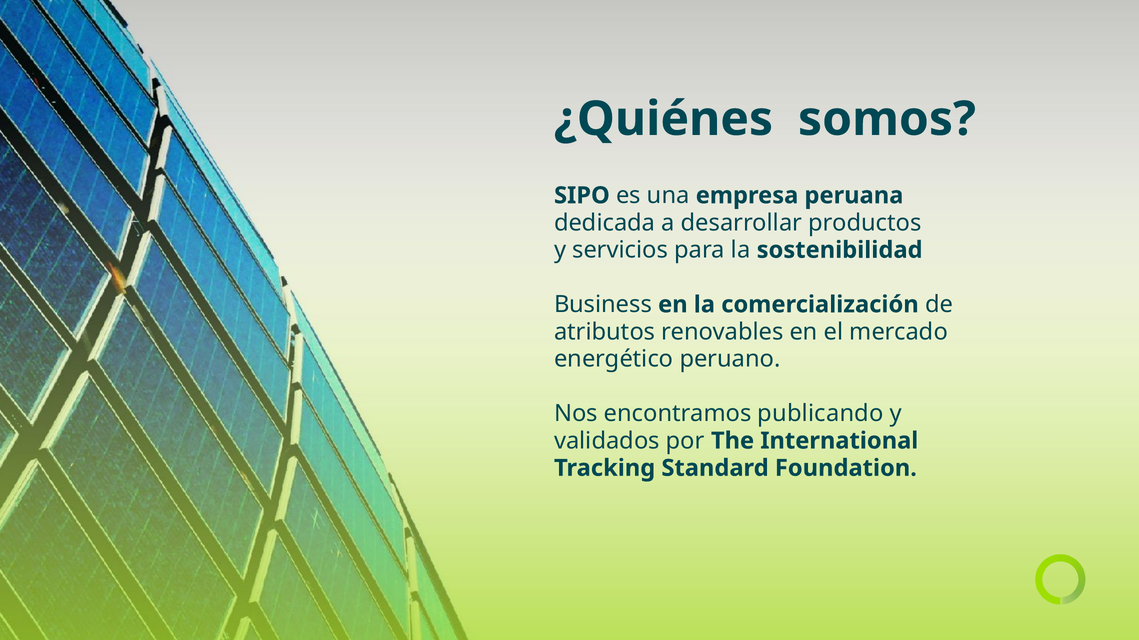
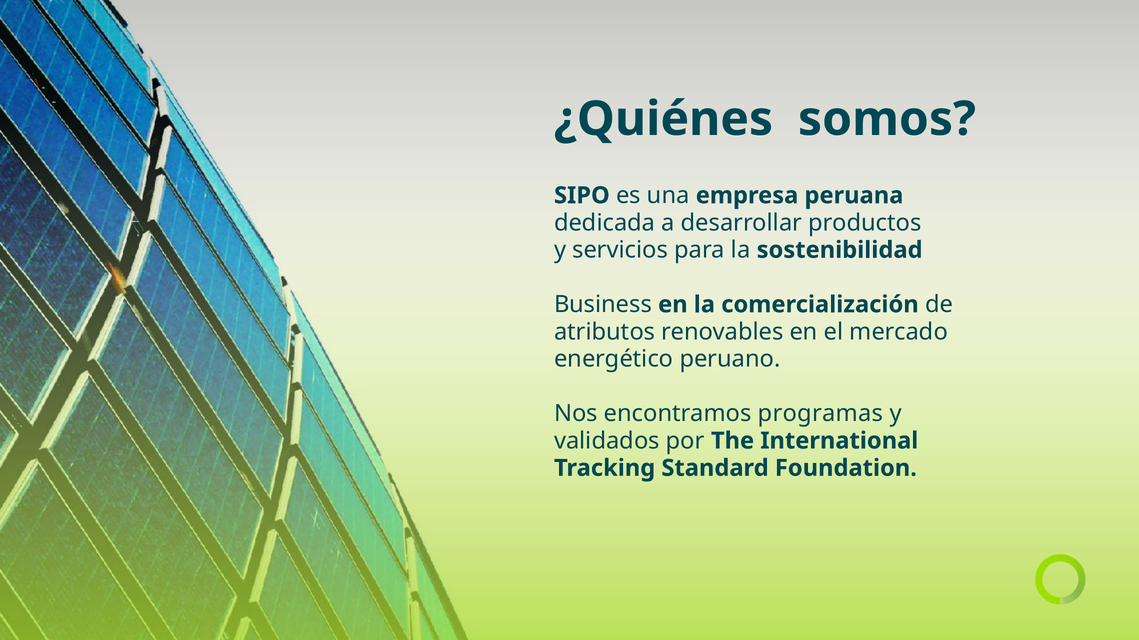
publicando: publicando -> programas
